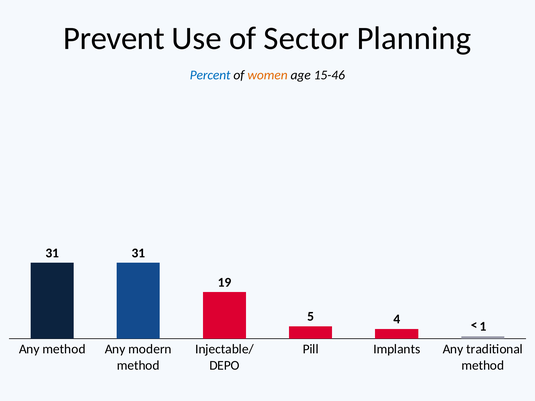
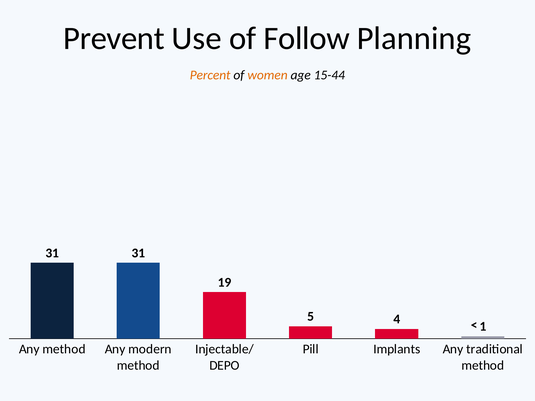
Sector: Sector -> Follow
Percent colour: blue -> orange
15-46: 15-46 -> 15-44
